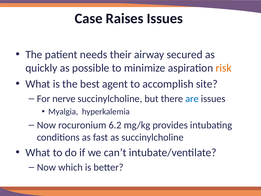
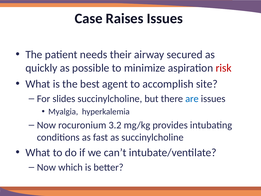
risk colour: orange -> red
nerve: nerve -> slides
6.2: 6.2 -> 3.2
